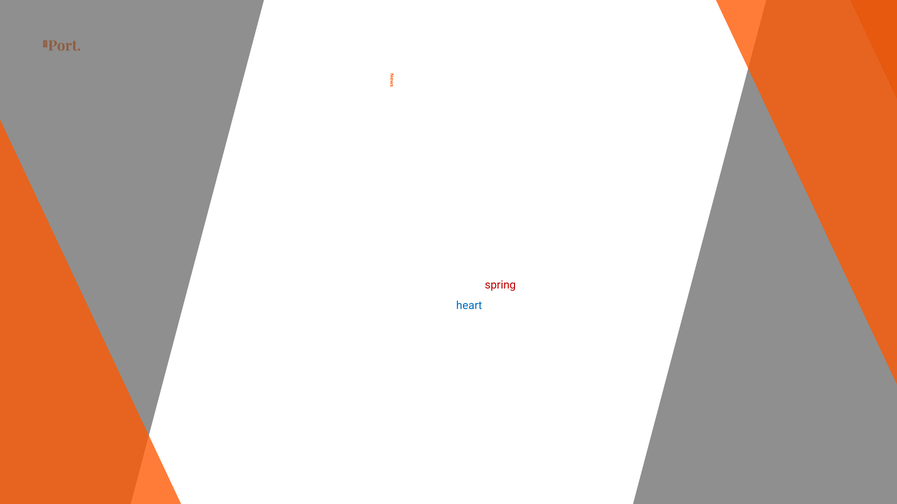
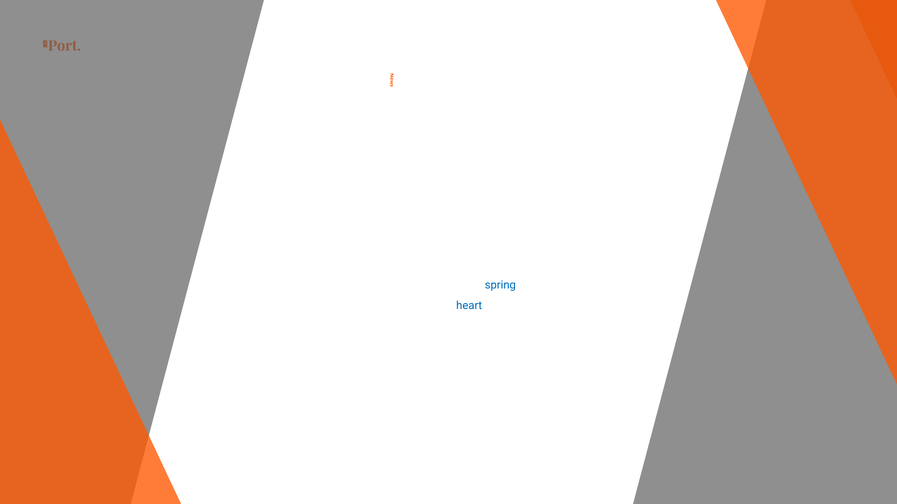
spring colour: red -> blue
